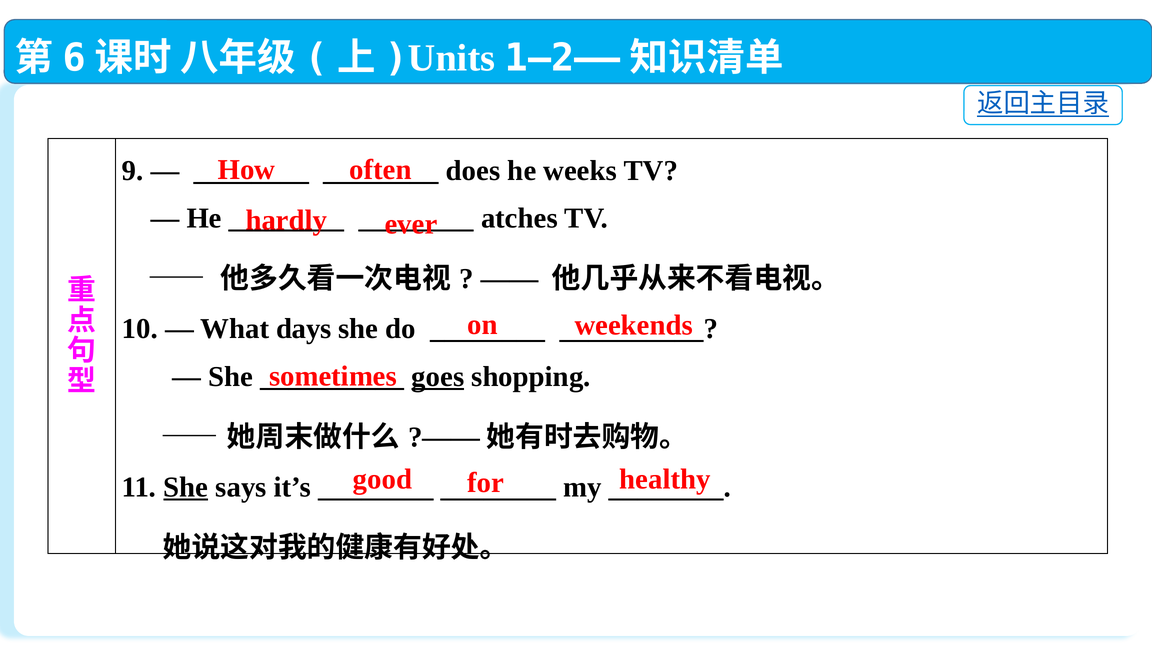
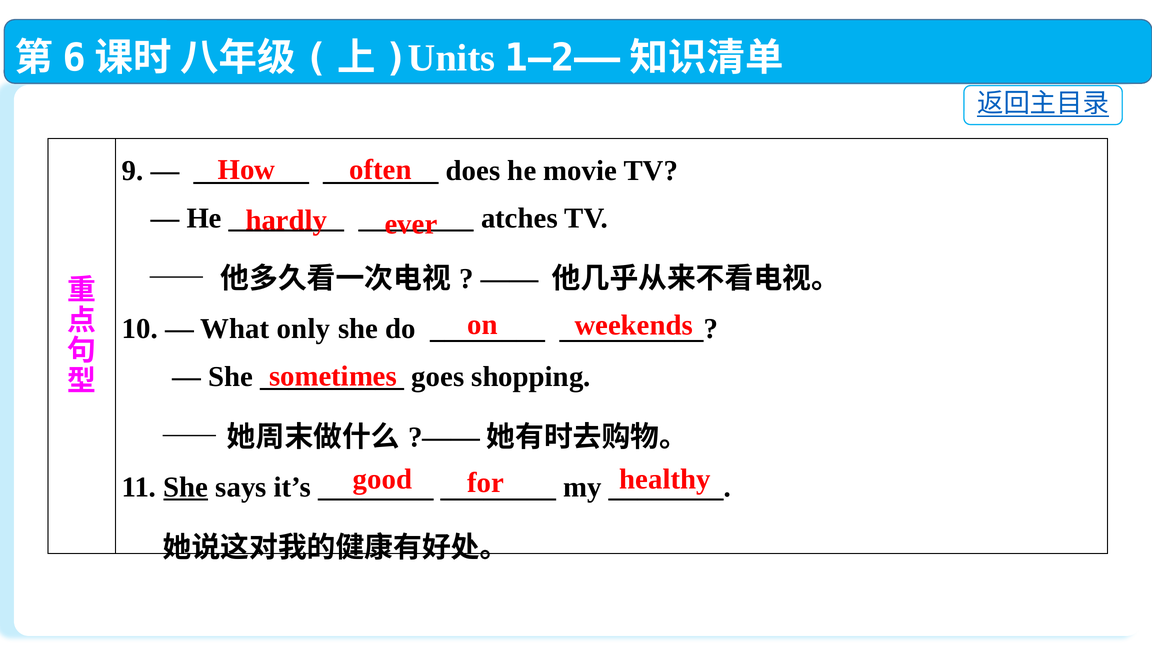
weeks: weeks -> movie
days: days -> only
goes underline: present -> none
